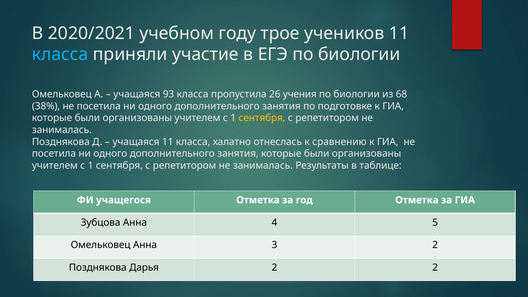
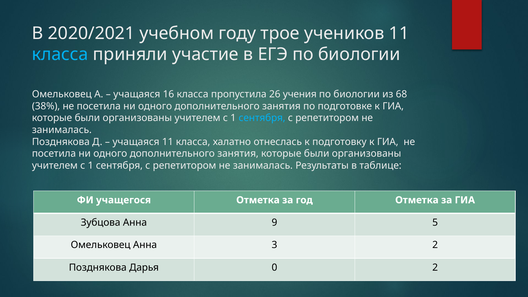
93: 93 -> 16
сентября at (262, 118) colour: yellow -> light blue
сравнению: сравнению -> подготовку
4: 4 -> 9
Дарья 2: 2 -> 0
